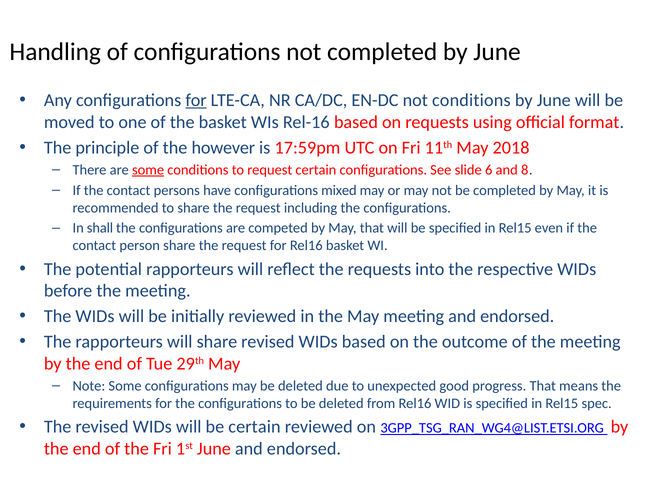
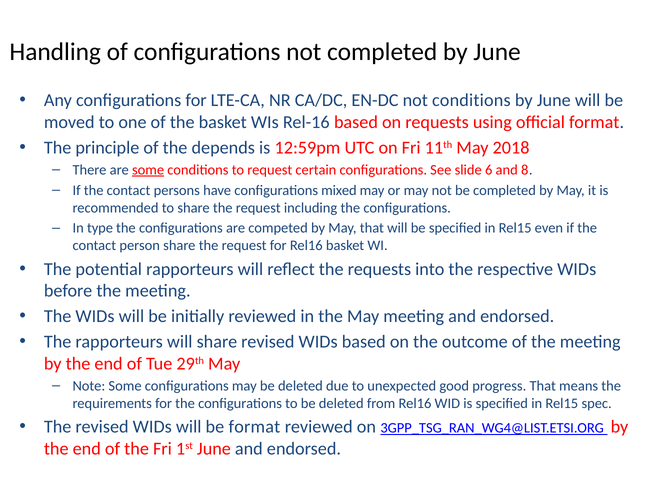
for at (196, 100) underline: present -> none
however: however -> depends
17:59pm: 17:59pm -> 12:59pm
shall: shall -> type
be certain: certain -> format
